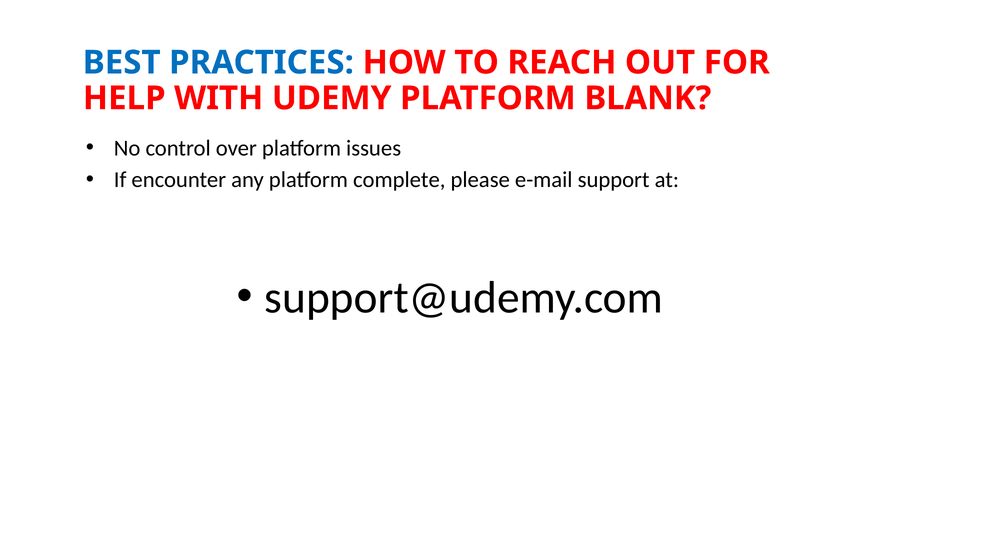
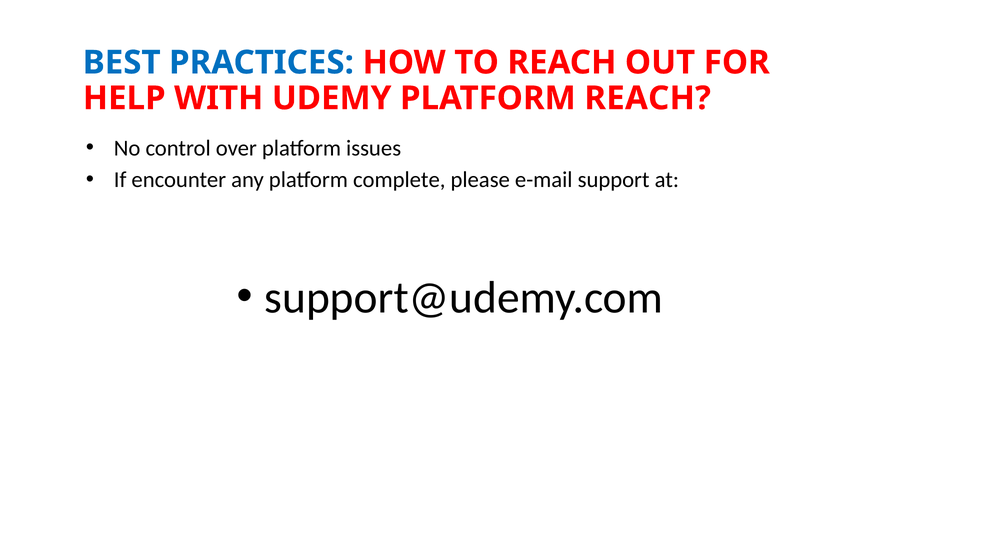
PLATFORM BLANK: BLANK -> REACH
